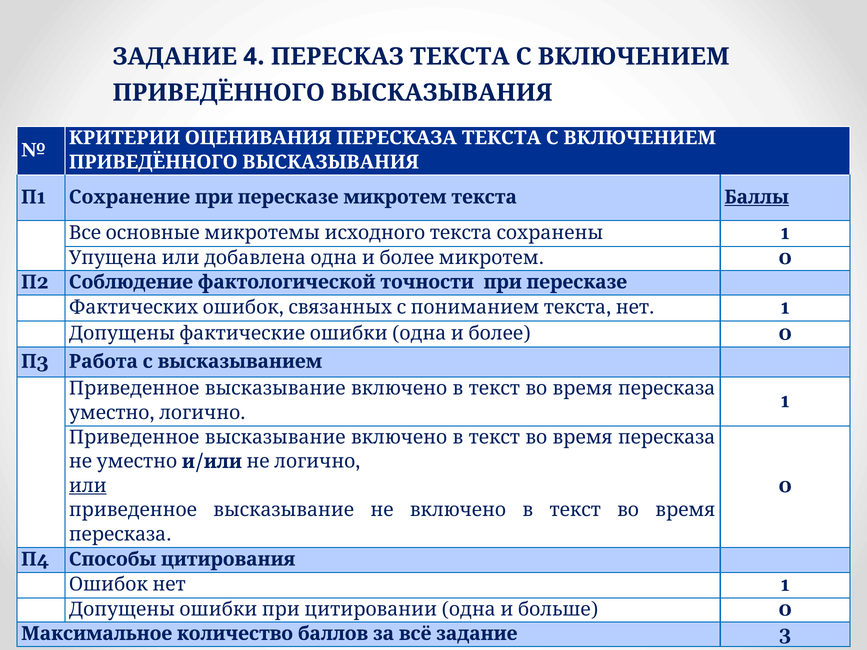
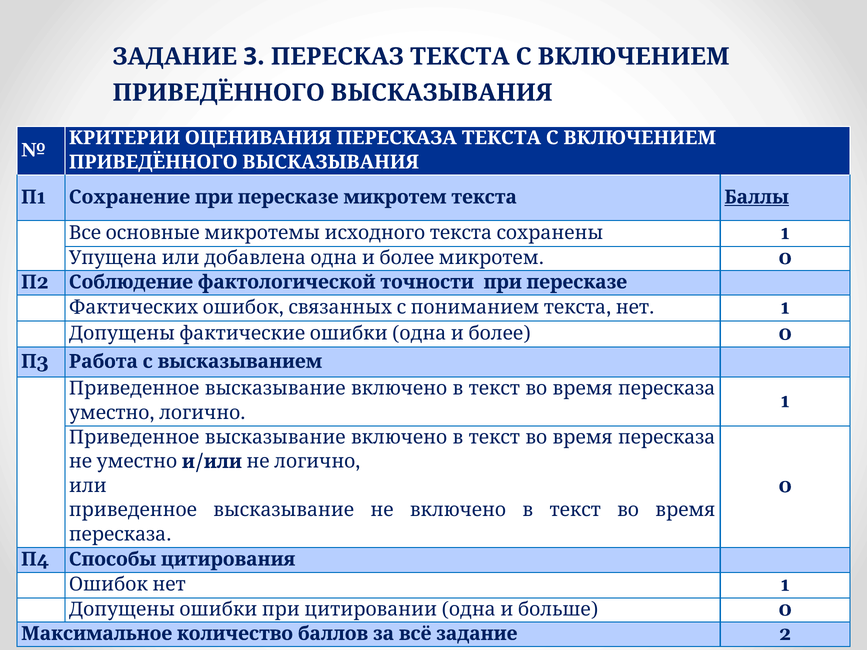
ЗАДАНИЕ 4: 4 -> 3
или at (88, 486) underline: present -> none
3 at (785, 634): 3 -> 2
